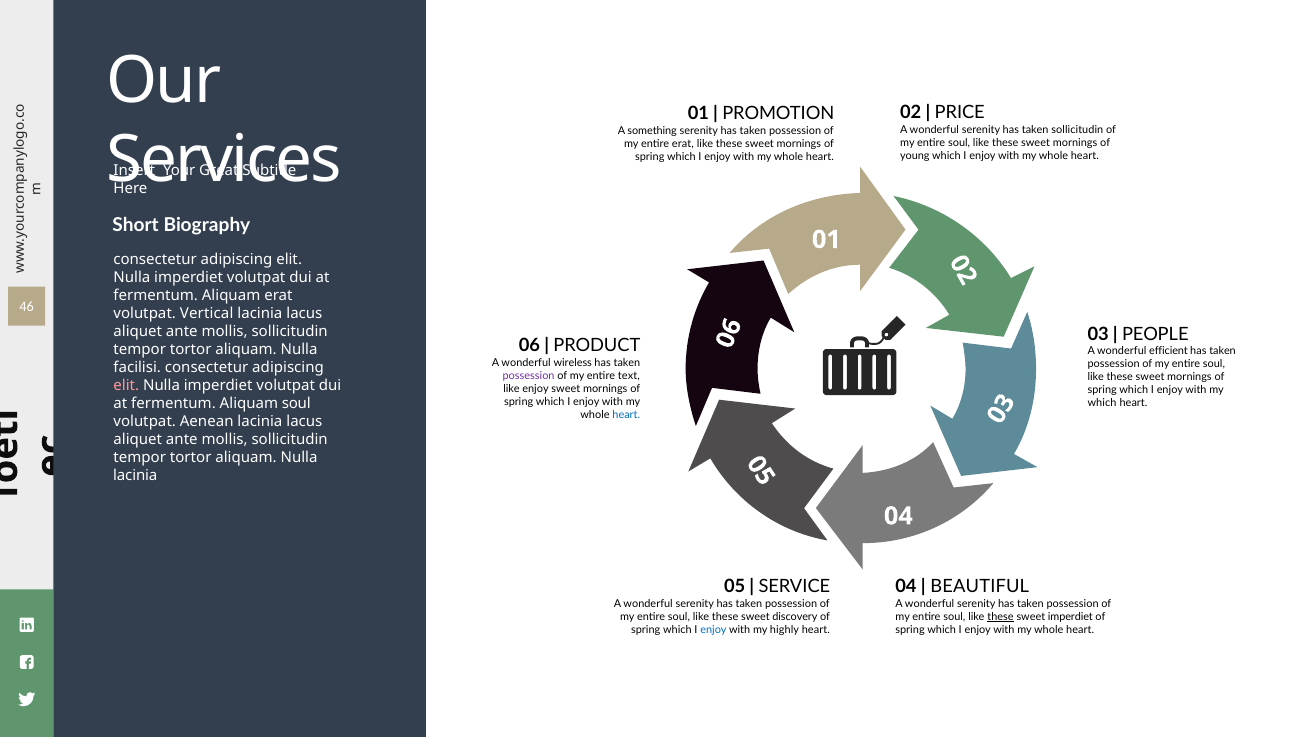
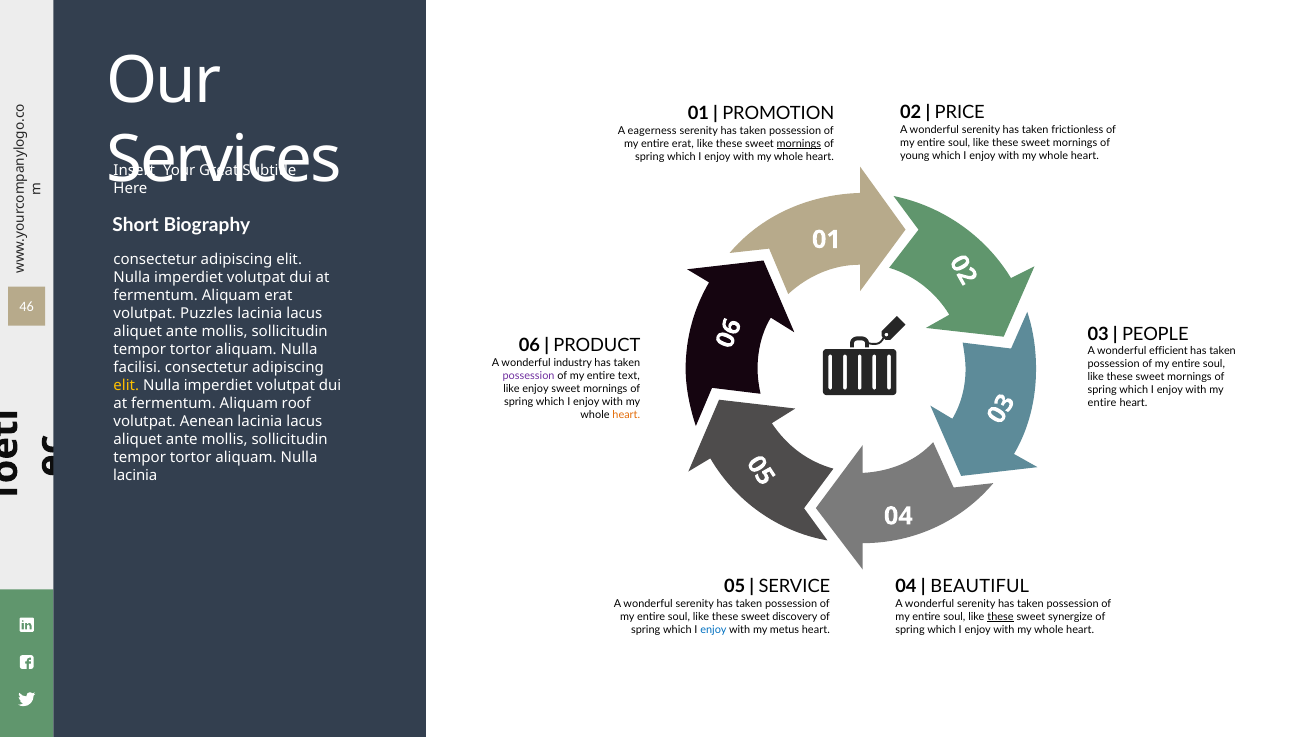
taken sollicitudin: sollicitudin -> frictionless
something: something -> eagerness
mornings at (799, 144) underline: none -> present
Vertical: Vertical -> Puzzles
wireless: wireless -> industry
elit at (126, 386) colour: pink -> yellow
which at (1102, 404): which -> entire
Aliquam soul: soul -> roof
heart at (626, 415) colour: blue -> orange
sweet imperdiet: imperdiet -> synergize
highly: highly -> metus
